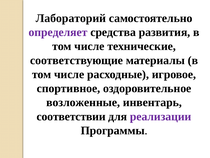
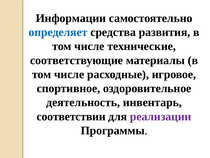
Лабораторий: Лабораторий -> Информации
определяет colour: purple -> blue
возложенные: возложенные -> деятельность
